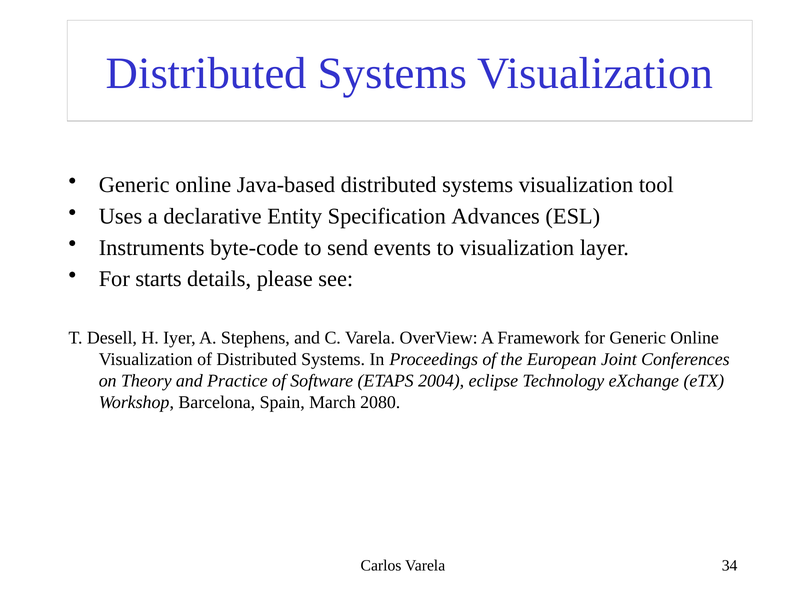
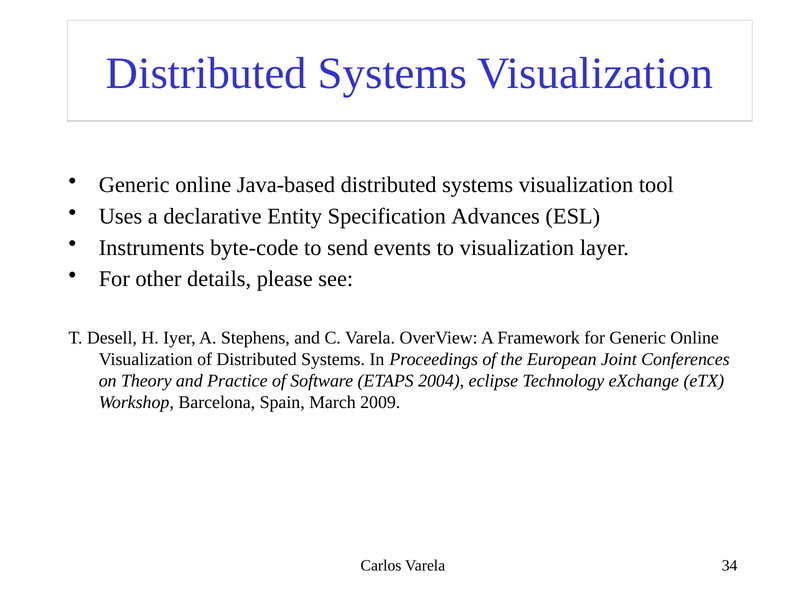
starts: starts -> other
2080: 2080 -> 2009
